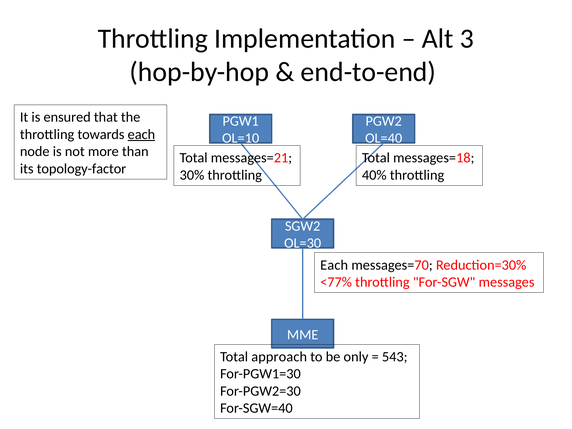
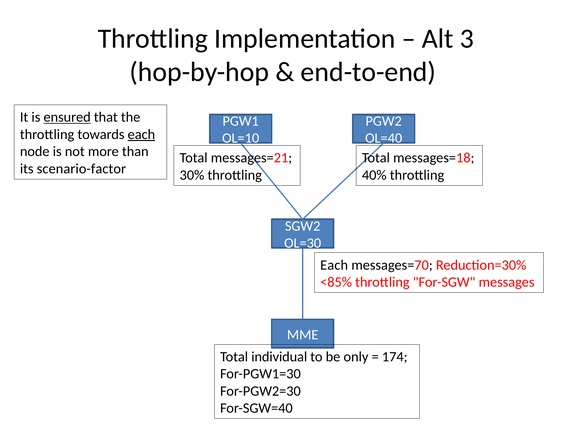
ensured underline: none -> present
topology-factor: topology-factor -> scenario-factor
<77%: <77% -> <85%
approach: approach -> individual
543: 543 -> 174
